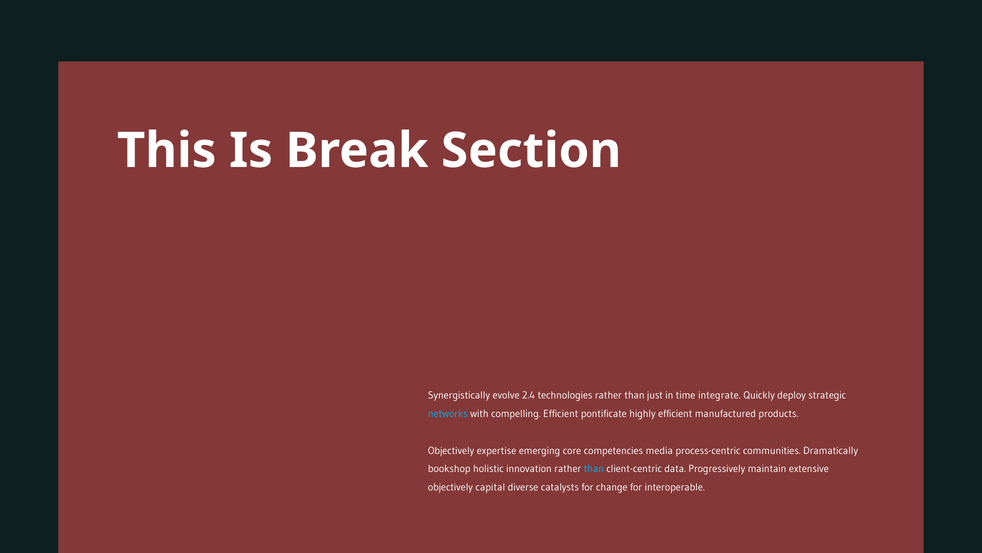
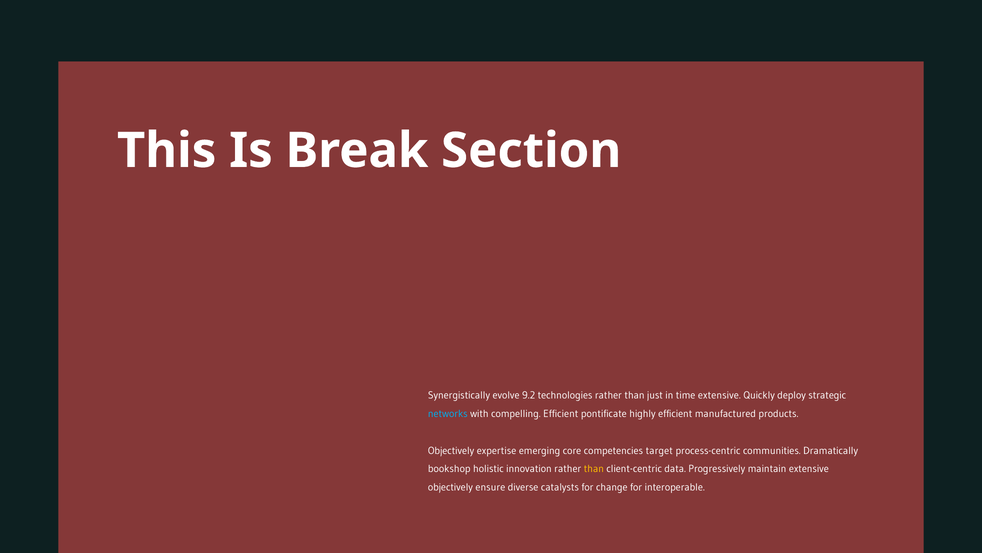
2.4: 2.4 -> 9.2
time integrate: integrate -> extensive
media: media -> target
than at (594, 469) colour: light blue -> yellow
capital: capital -> ensure
